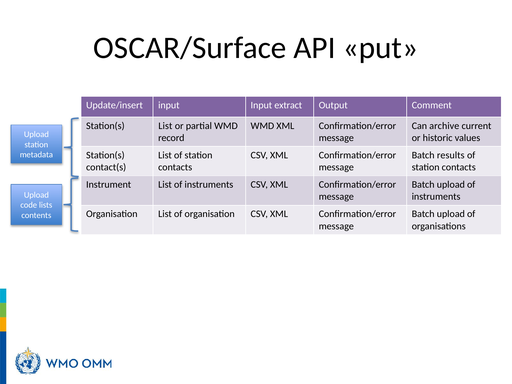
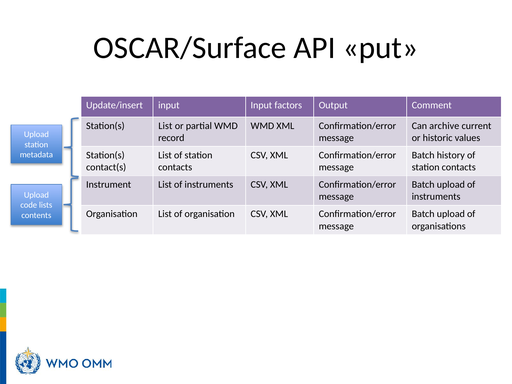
extract: extract -> factors
results: results -> history
